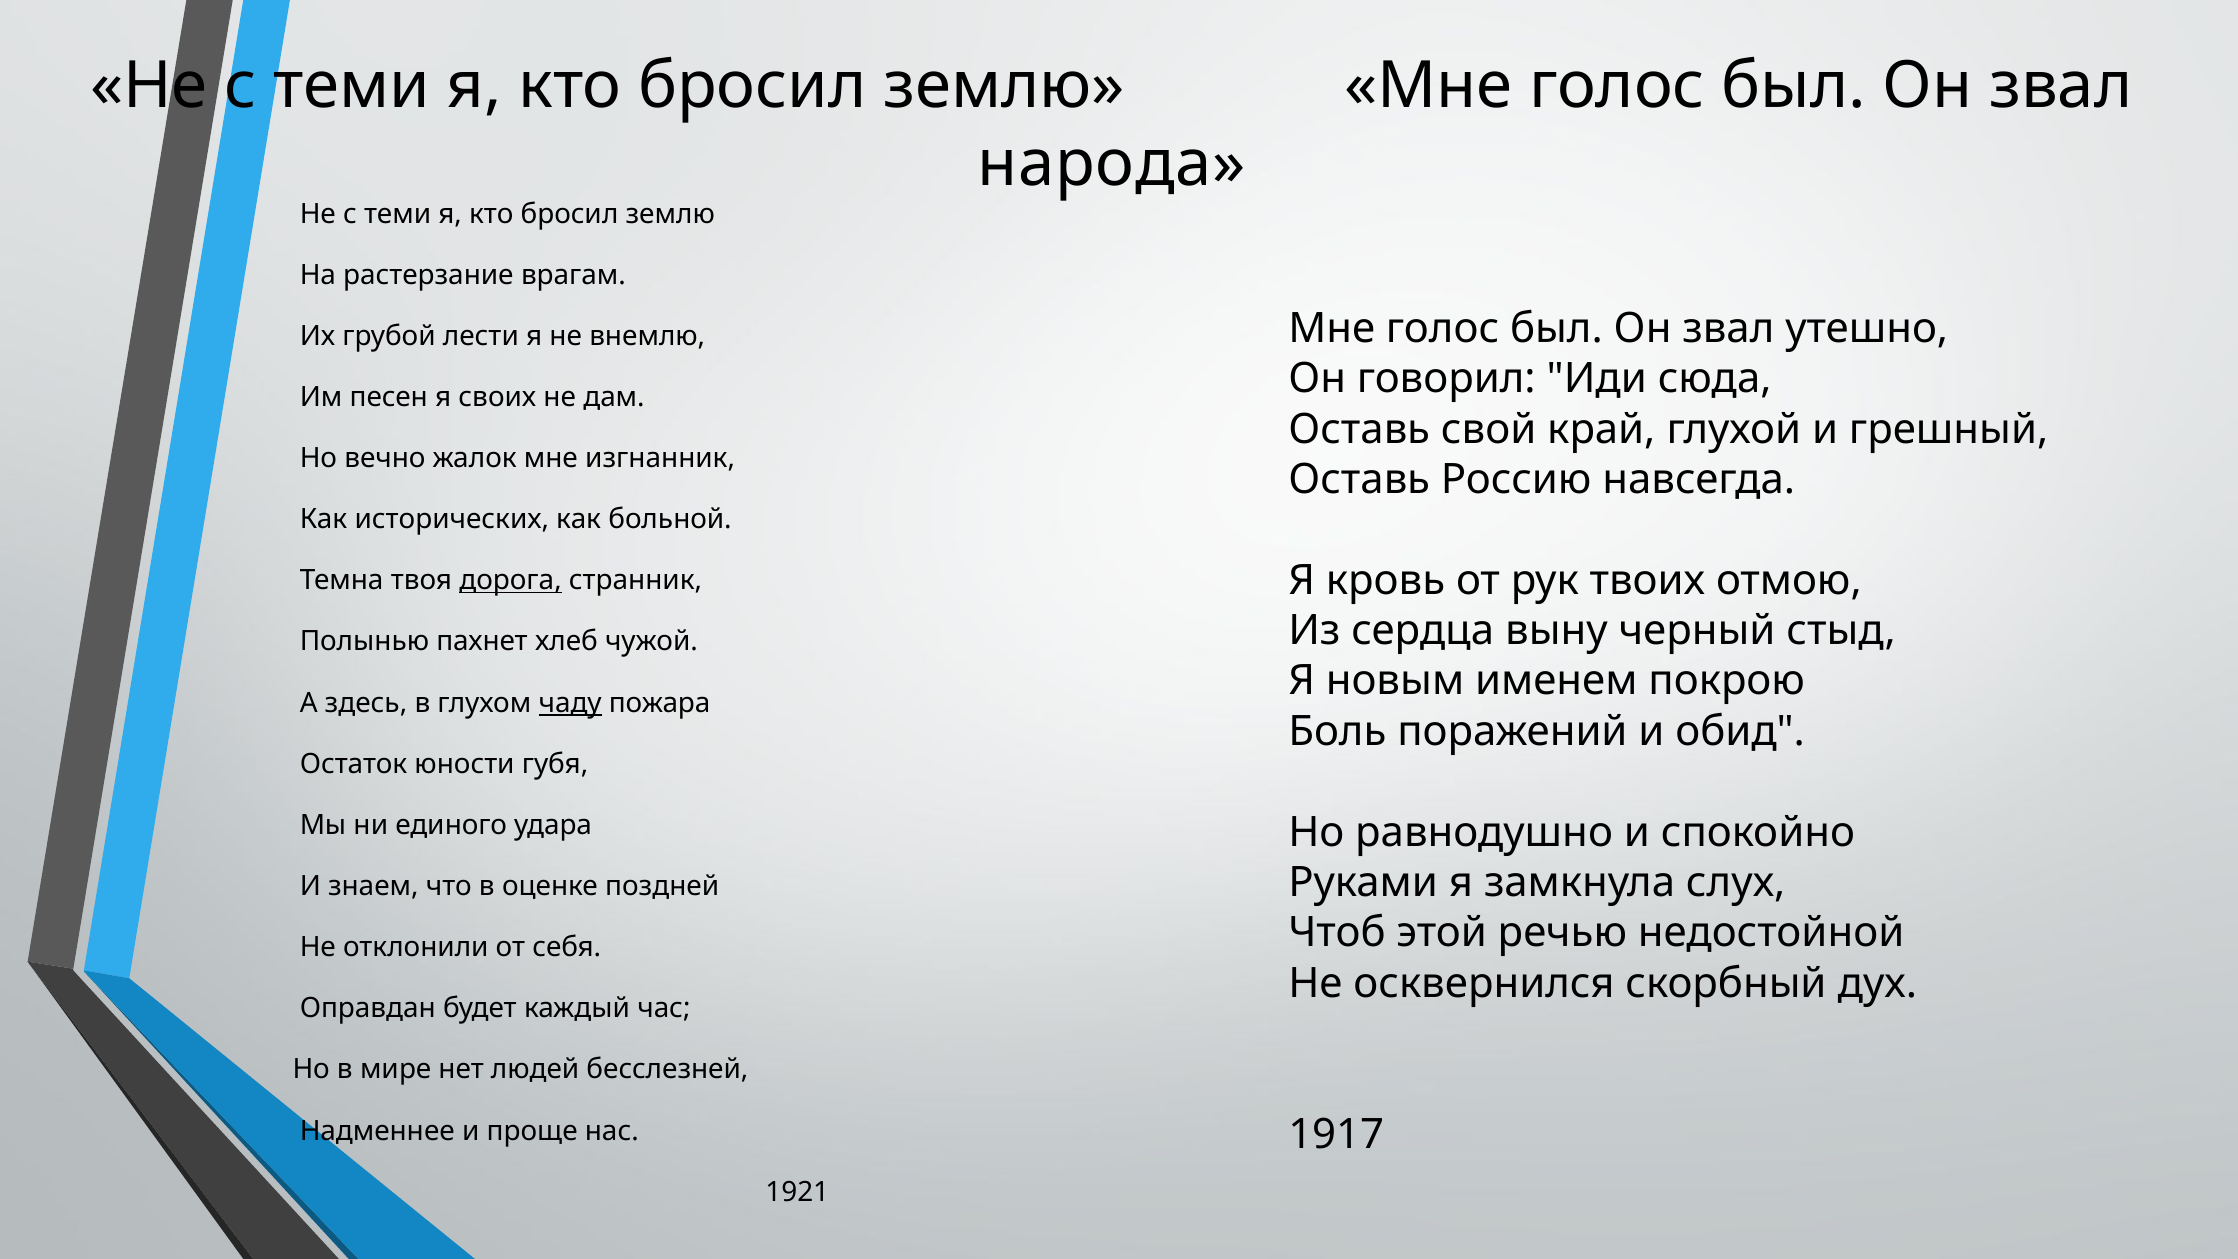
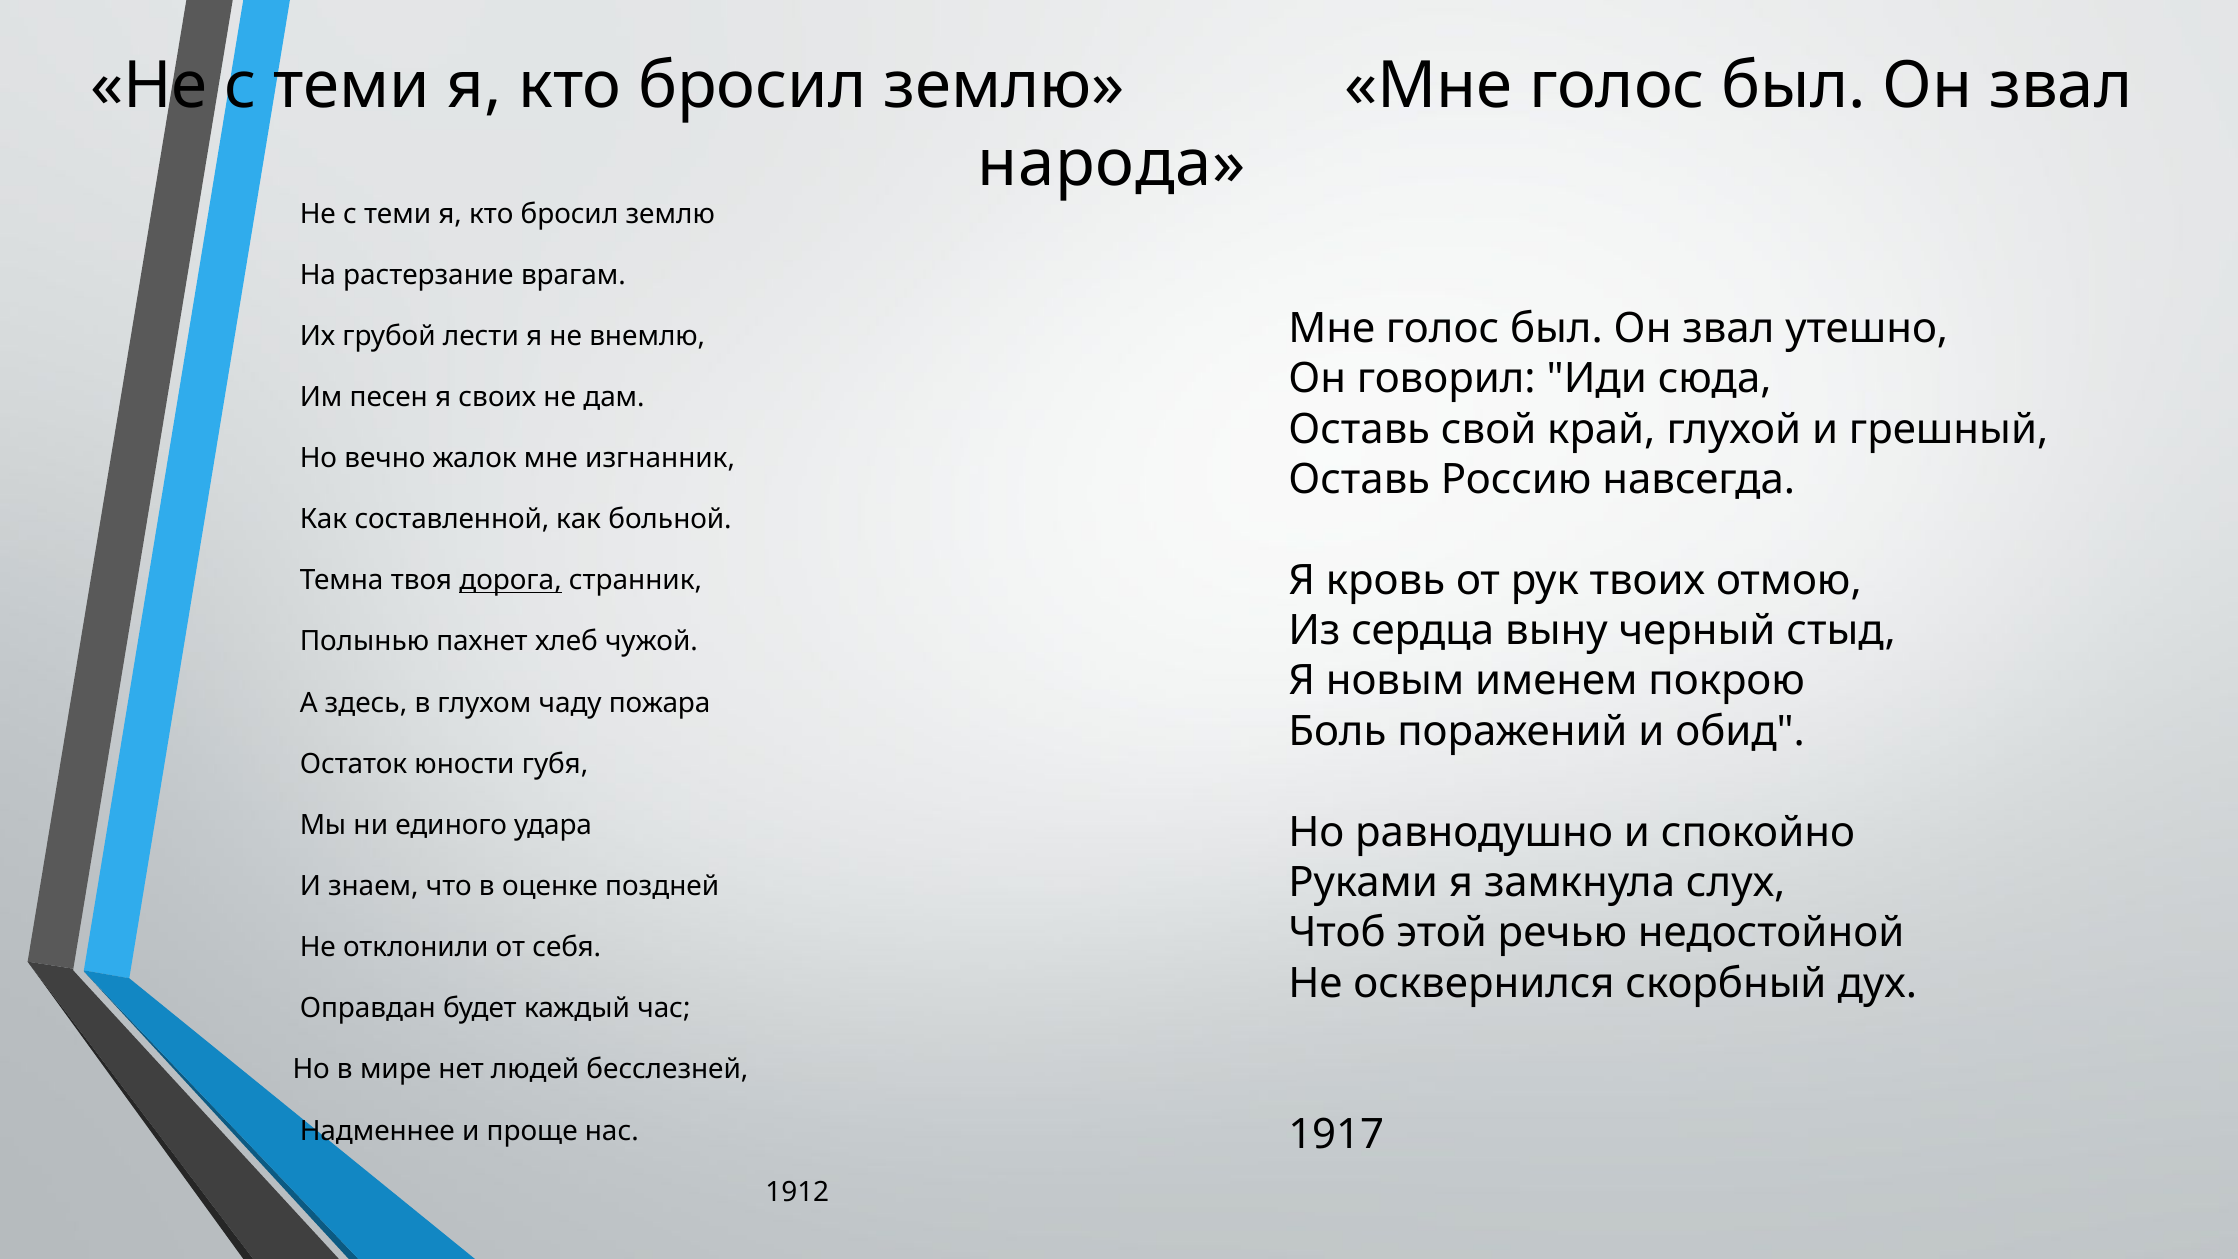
исторических: исторических -> составленной
чаду underline: present -> none
1921: 1921 -> 1912
